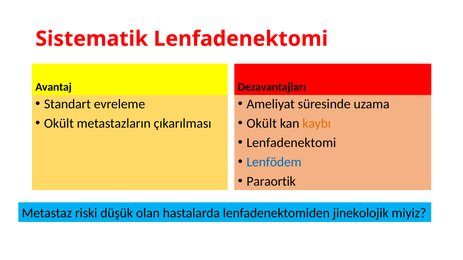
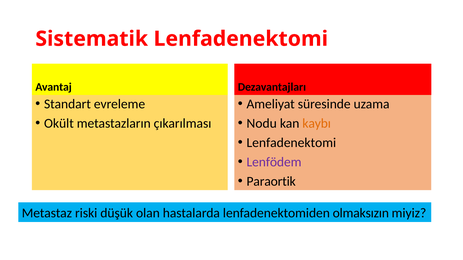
Okült at (262, 123): Okült -> Nodu
Lenfödem colour: blue -> purple
jinekolojik: jinekolojik -> olmaksızın
